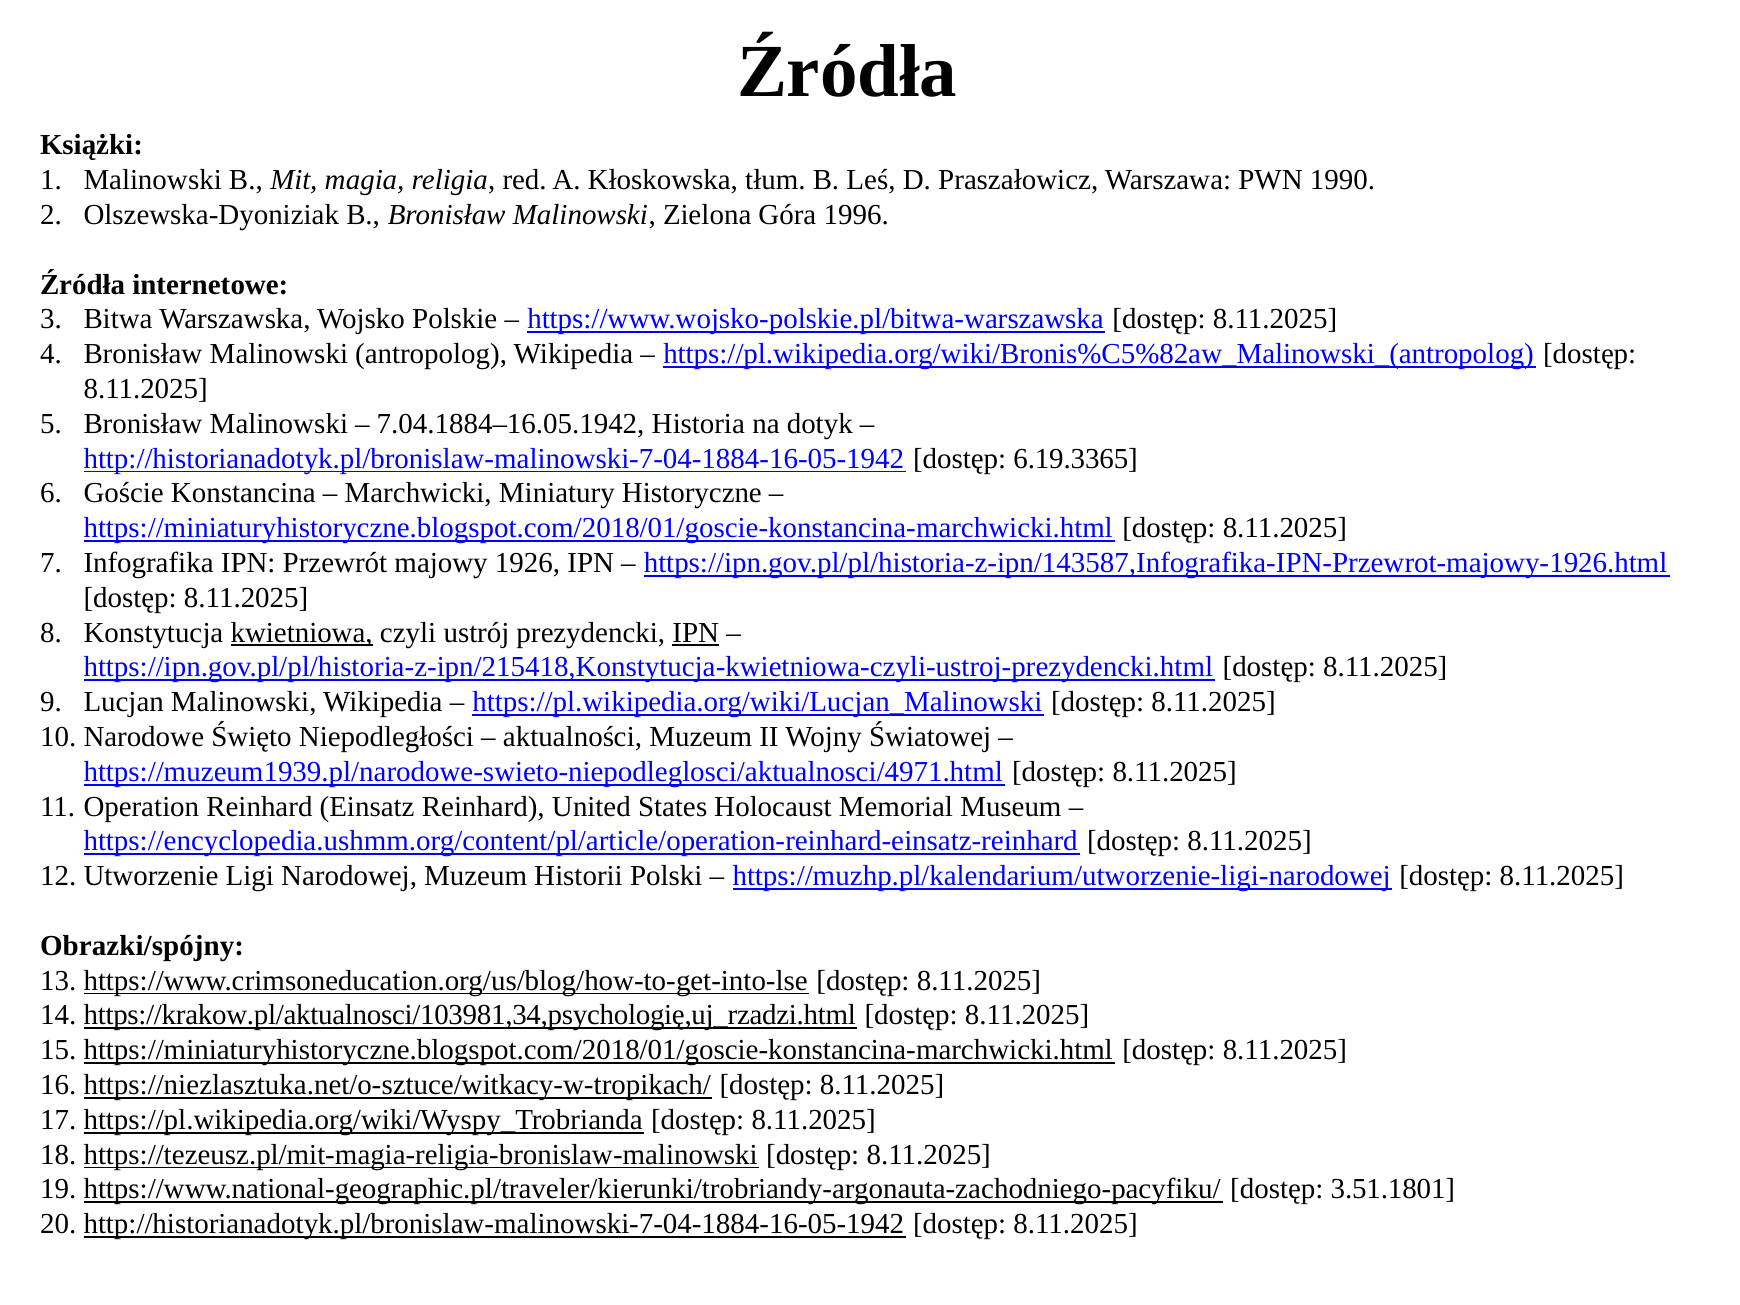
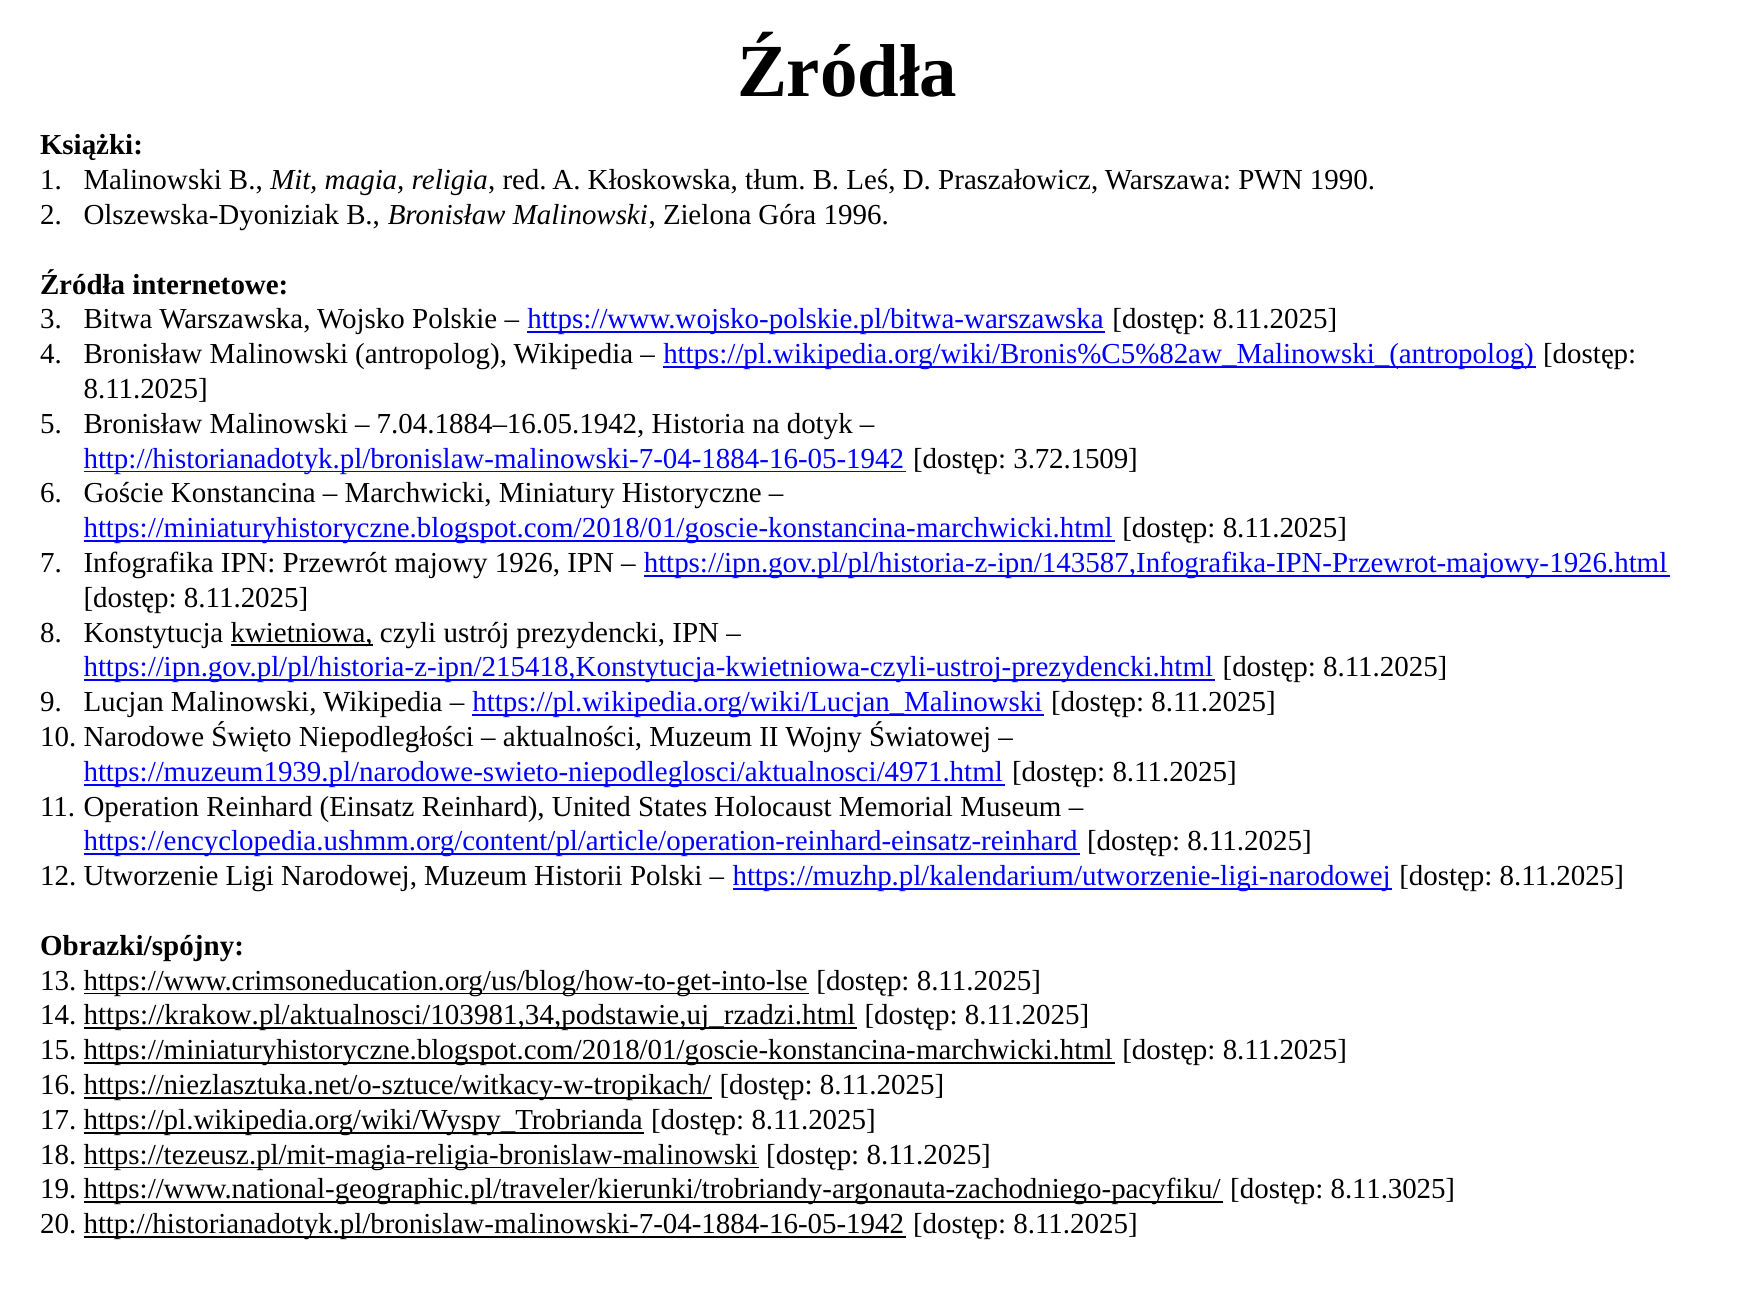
6.19.3365: 6.19.3365 -> 3.72.1509
IPN at (696, 633) underline: present -> none
https://krakow.pl/aktualnosci/103981,34,psychologię,uj_rzadzi.html: https://krakow.pl/aktualnosci/103981,34,psychologię,uj_rzadzi.html -> https://krakow.pl/aktualnosci/103981,34,podstawie,uj_rzadzi.html
3.51.1801: 3.51.1801 -> 8.11.3025
